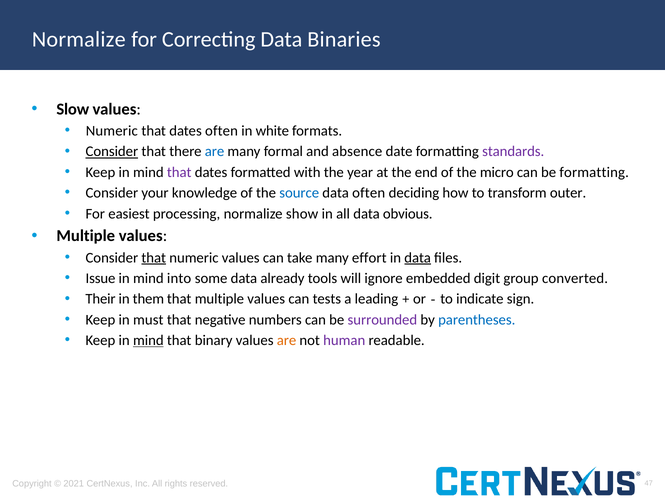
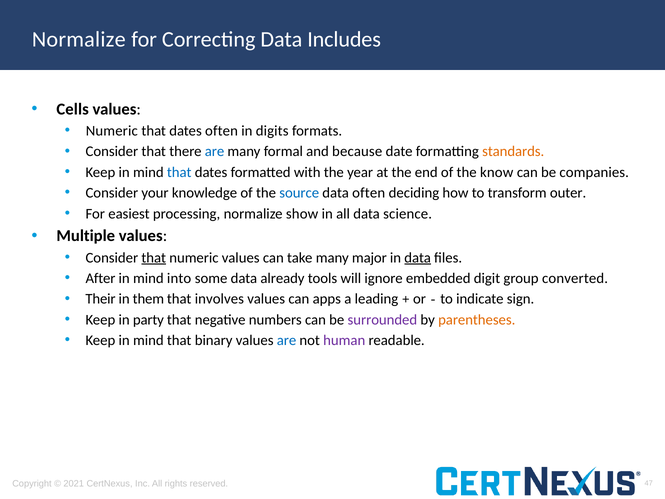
Binaries: Binaries -> Includes
Slow: Slow -> Cells
white: white -> digits
Consider at (112, 152) underline: present -> none
absence: absence -> because
standards colour: purple -> orange
that at (179, 172) colour: purple -> blue
micro: micro -> know
be formatting: formatting -> companies
obvious: obvious -> science
effort: effort -> major
Issue: Issue -> After
that multiple: multiple -> involves
tests: tests -> apps
must: must -> party
parentheses colour: blue -> orange
mind at (148, 340) underline: present -> none
are at (287, 340) colour: orange -> blue
